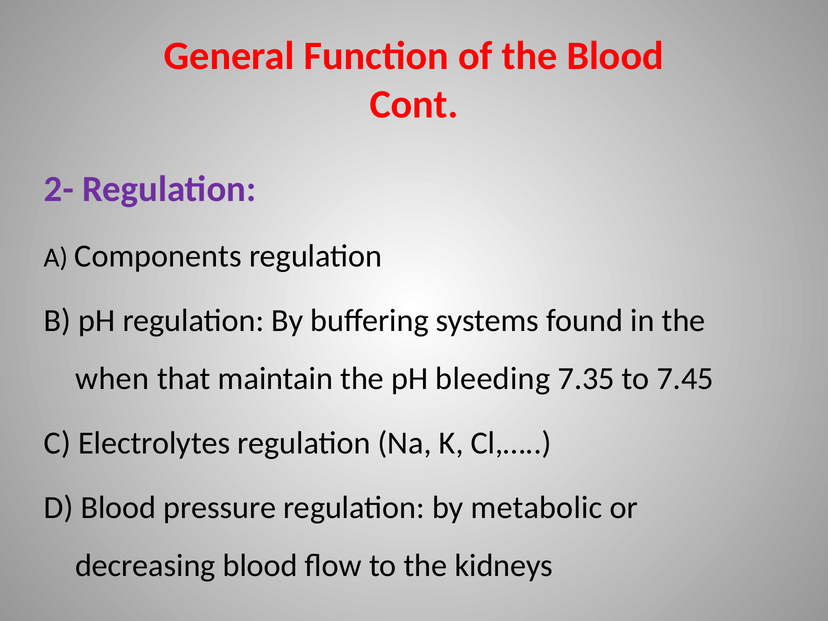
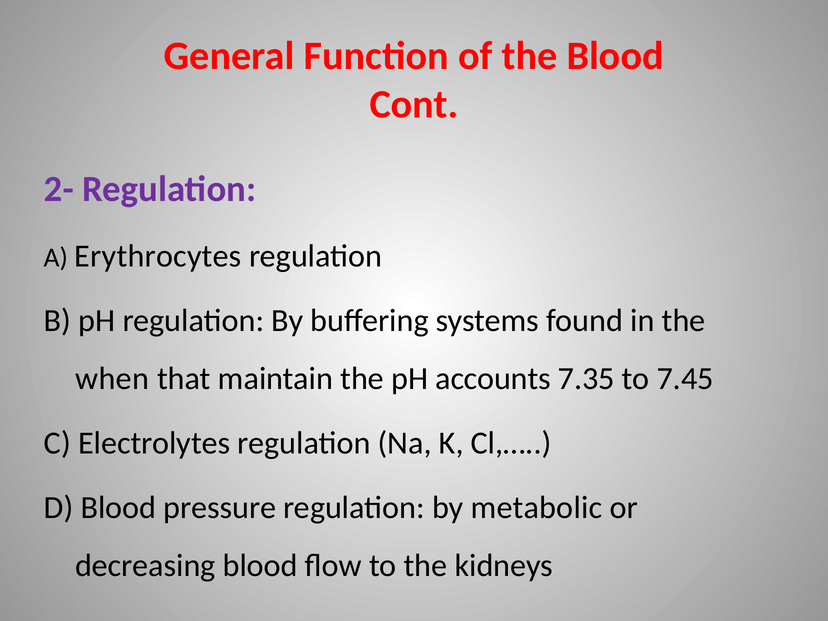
Components: Components -> Erythrocytes
bleeding: bleeding -> accounts
